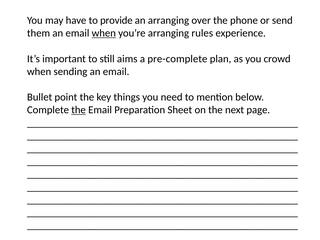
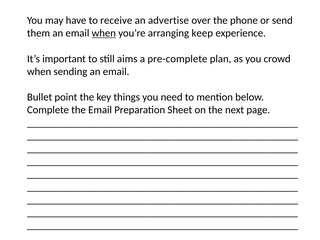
provide: provide -> receive
an arranging: arranging -> advertise
rules: rules -> keep
the at (79, 110) underline: present -> none
